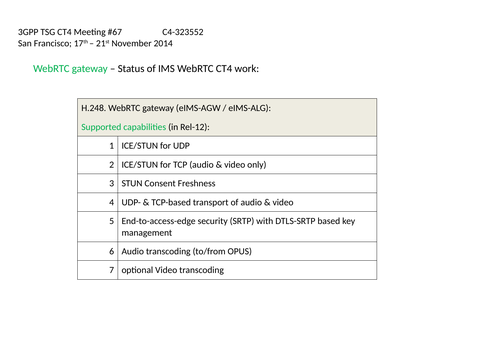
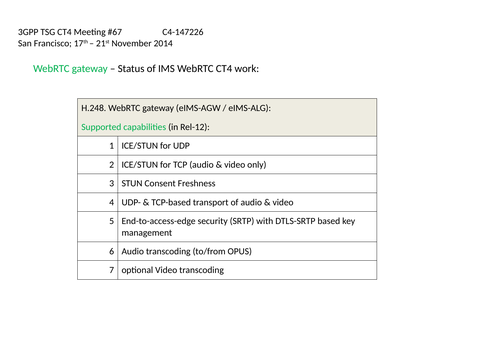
C4-323552: C4-323552 -> C4-147226
